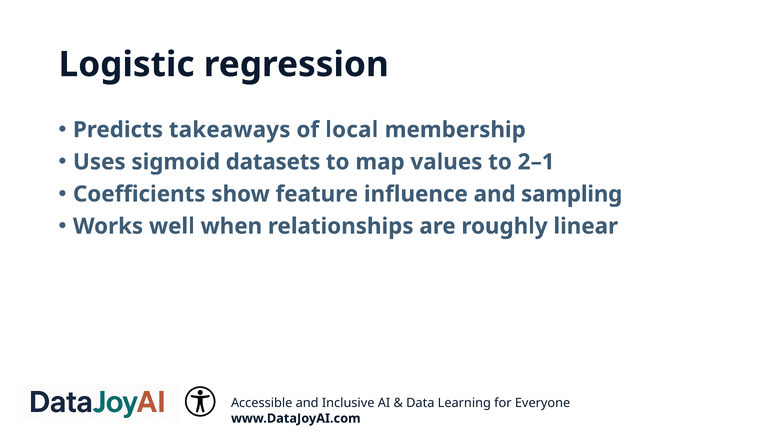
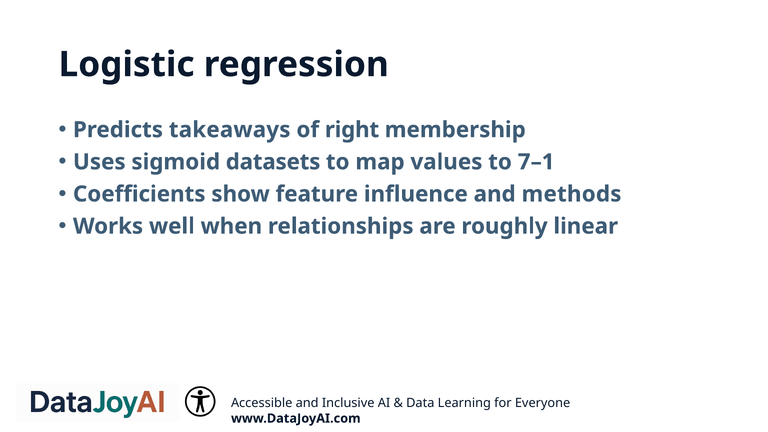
local: local -> right
2–1: 2–1 -> 7–1
sampling: sampling -> methods
